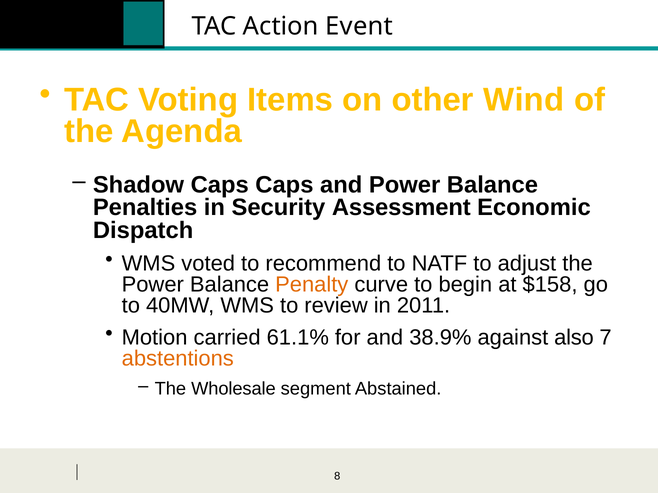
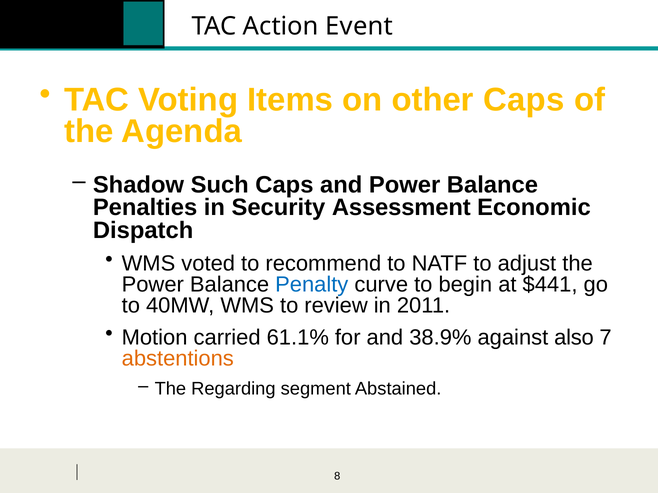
other Wind: Wind -> Caps
Shadow Caps: Caps -> Such
Penalty colour: orange -> blue
$158: $158 -> $441
Wholesale: Wholesale -> Regarding
